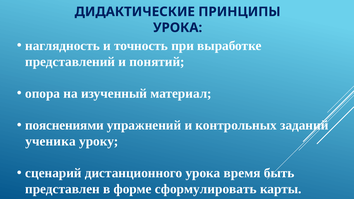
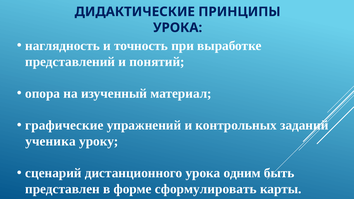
пояснениями: пояснениями -> графические
время: время -> одним
